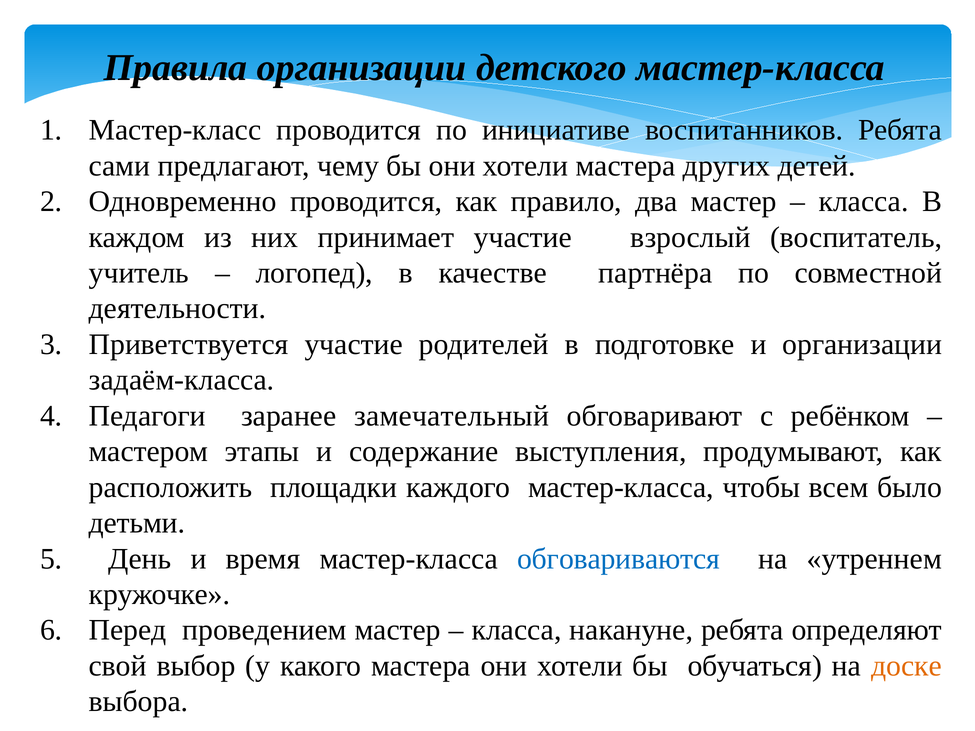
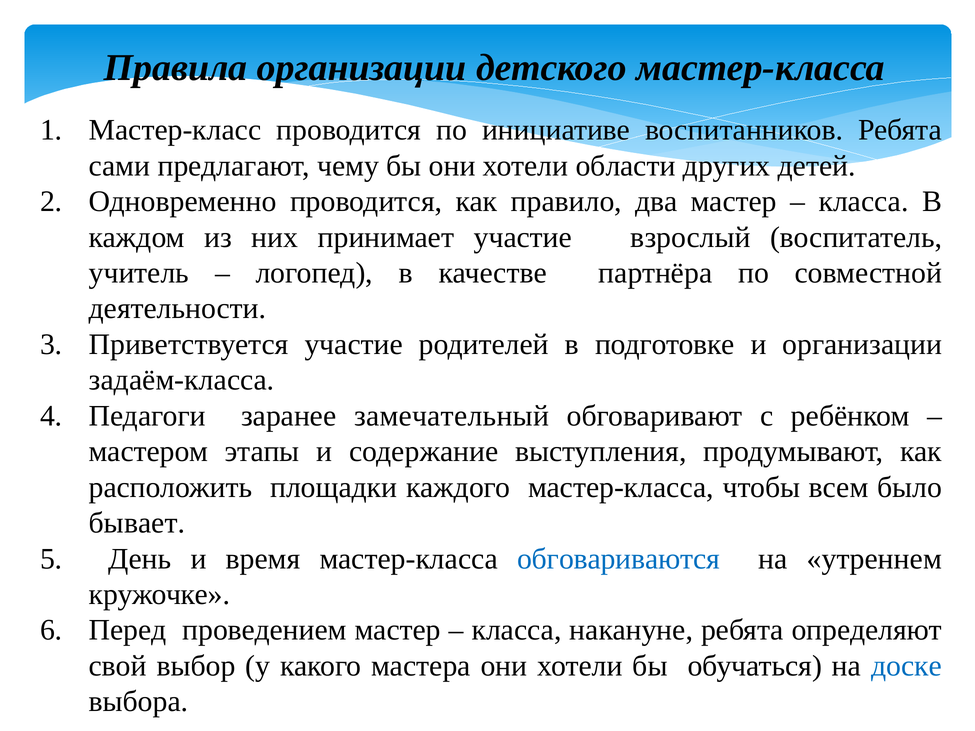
хотели мастера: мастера -> области
детьми: детьми -> бывает
доске colour: orange -> blue
